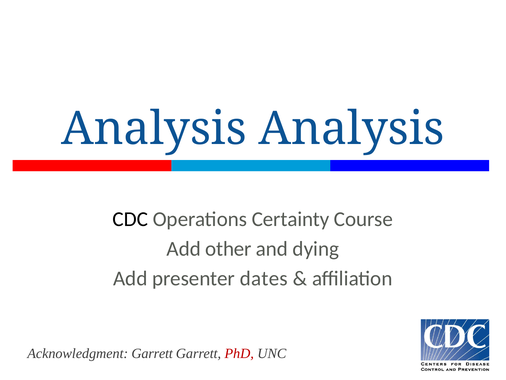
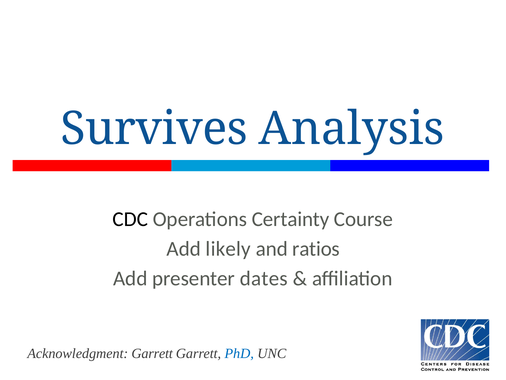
Analysis at (154, 129): Analysis -> Survives
other: other -> likely
dying: dying -> ratios
PhD colour: red -> blue
